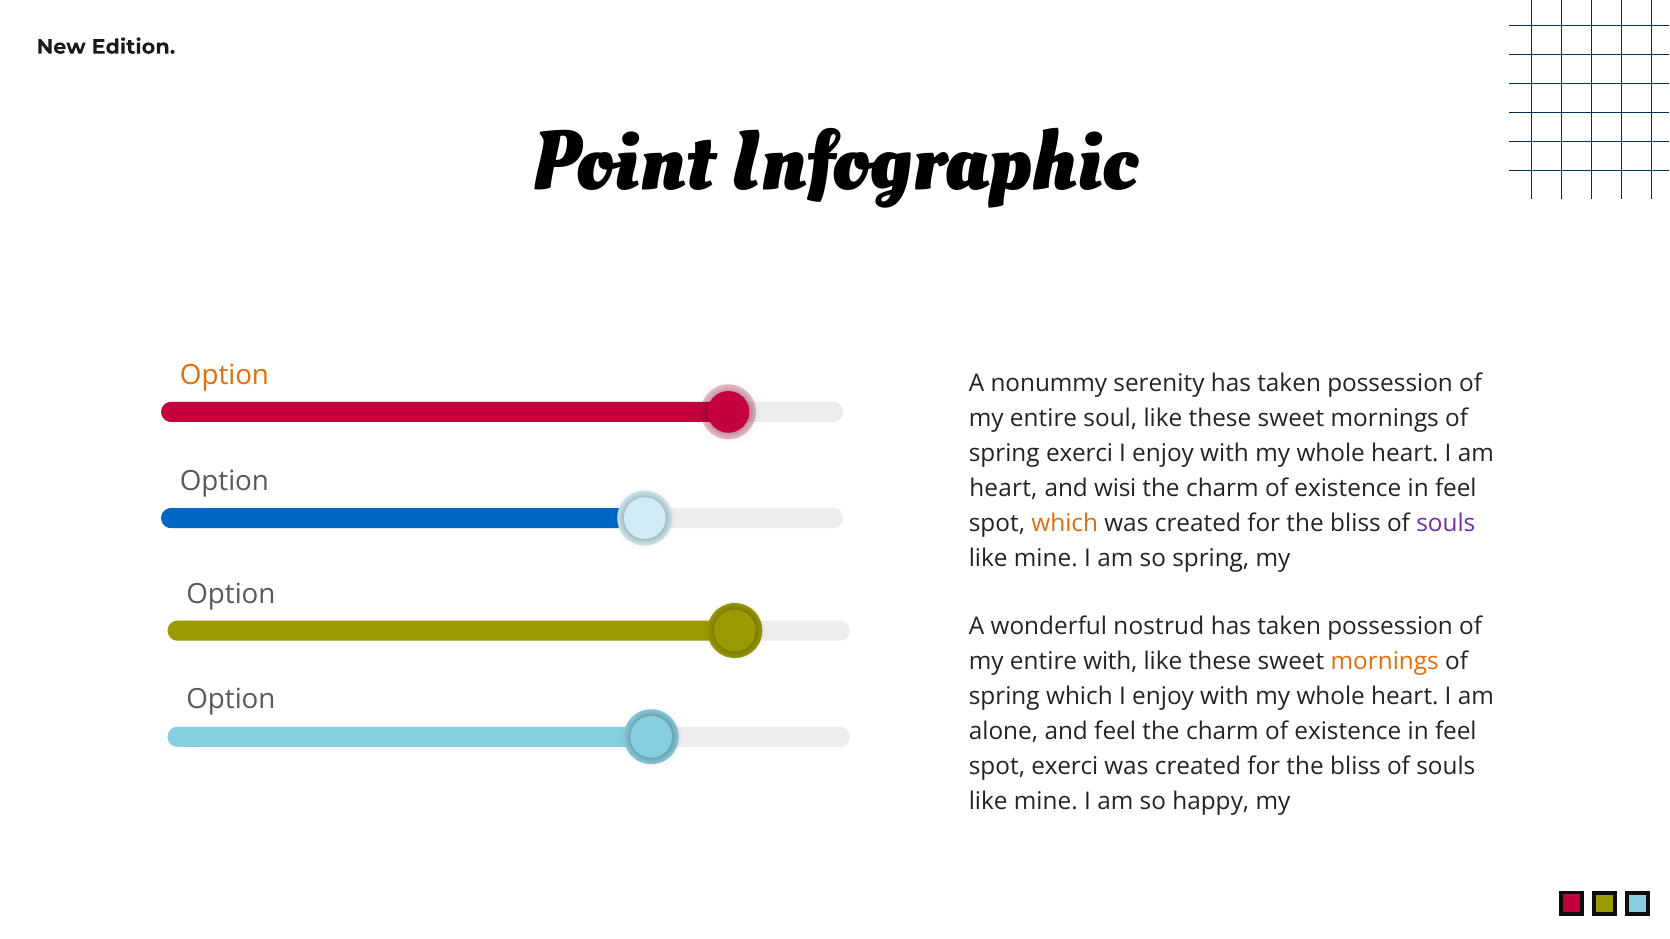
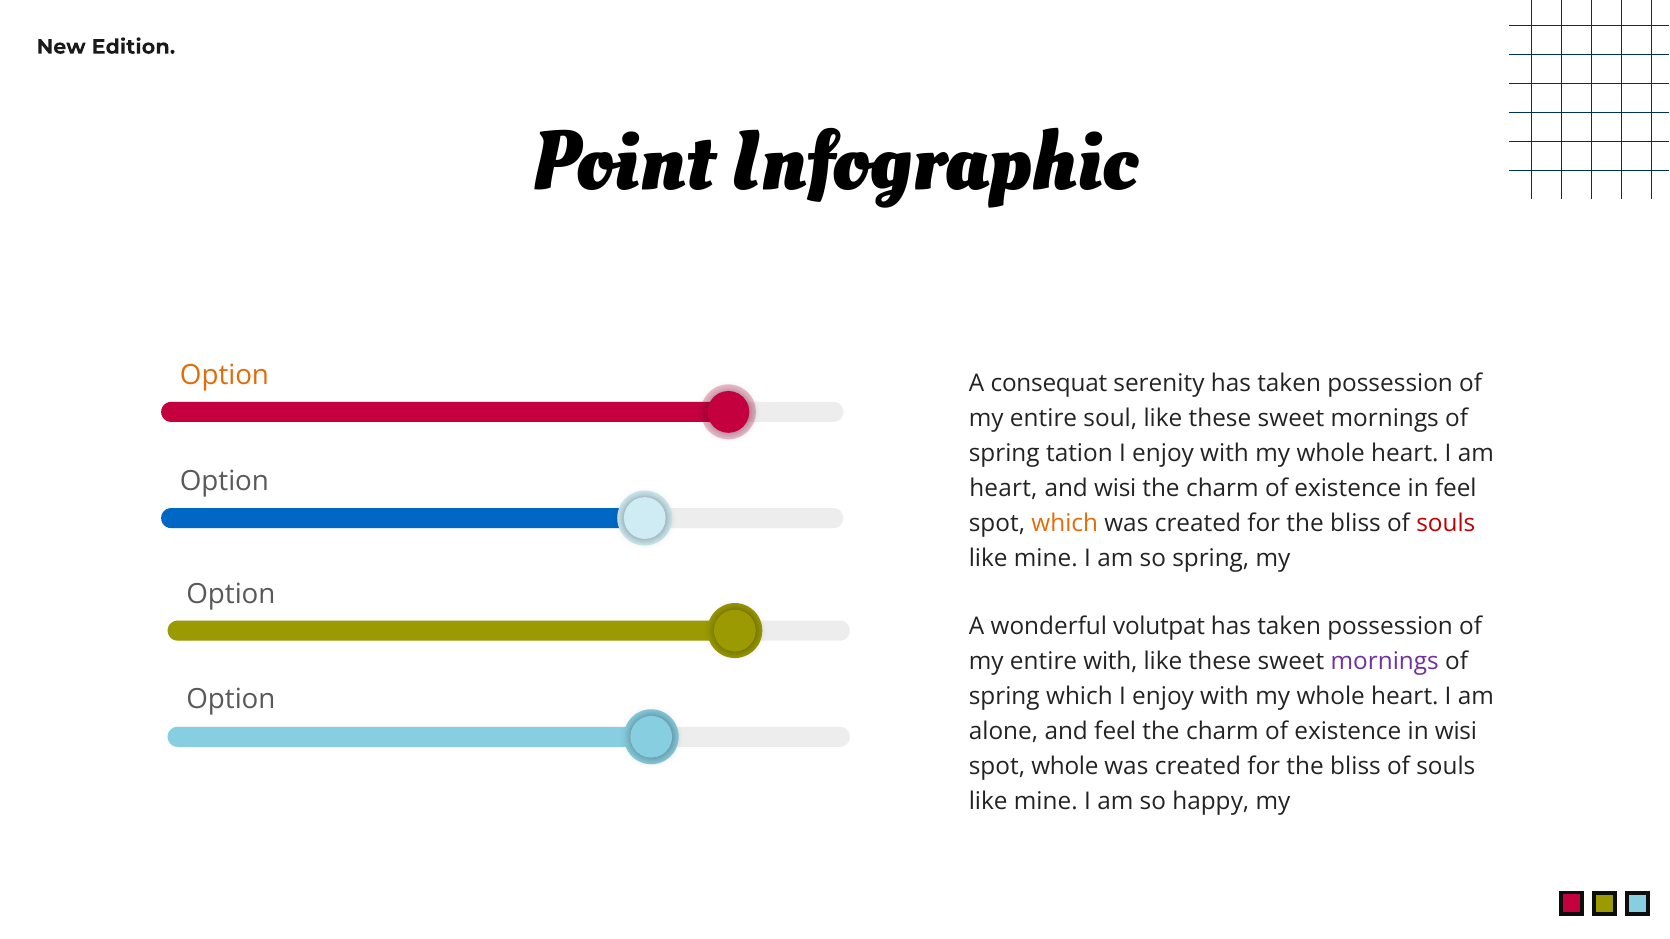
nonummy: nonummy -> consequat
spring exerci: exerci -> tation
souls at (1446, 524) colour: purple -> red
nostrud: nostrud -> volutpat
mornings at (1385, 662) colour: orange -> purple
feel at (1456, 732): feel -> wisi
spot exerci: exerci -> whole
